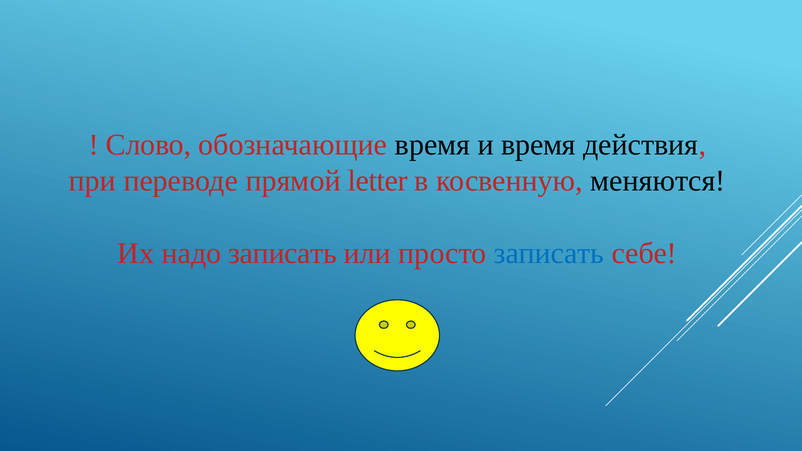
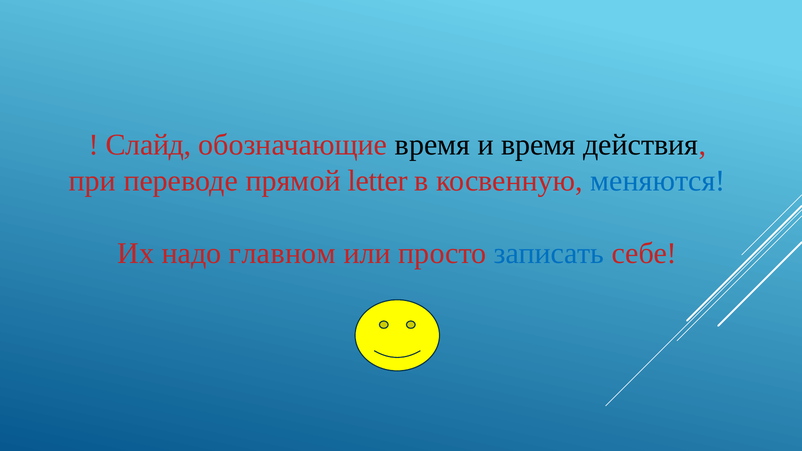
Слово: Слово -> Слайд
меняются colour: black -> blue
надо записать: записать -> главном
